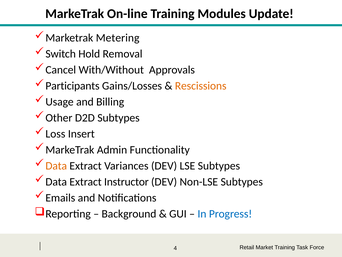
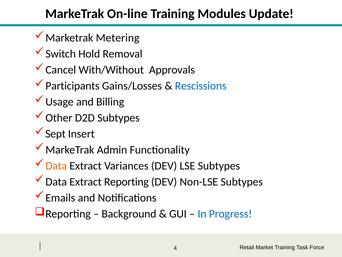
Rescissions colour: orange -> blue
Loss: Loss -> Sept
Extract Instructor: Instructor -> Reporting
